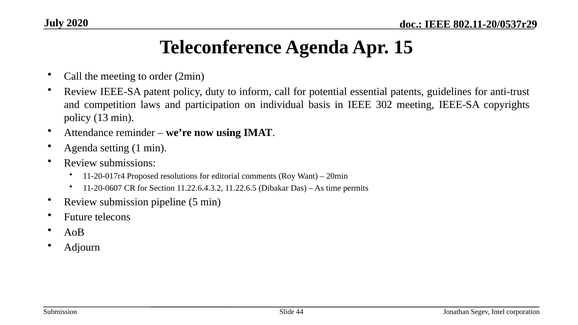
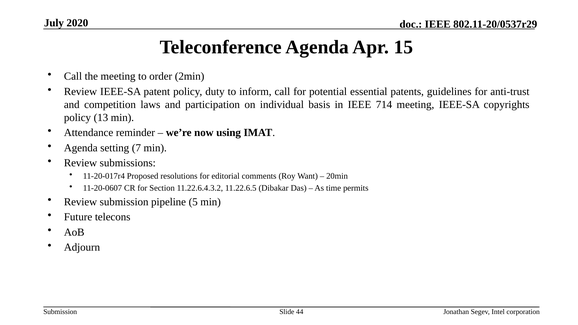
302: 302 -> 714
1: 1 -> 7
